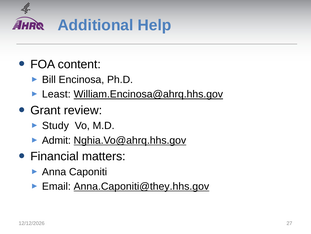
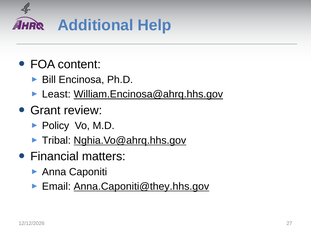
Study: Study -> Policy
Admit: Admit -> Tribal
